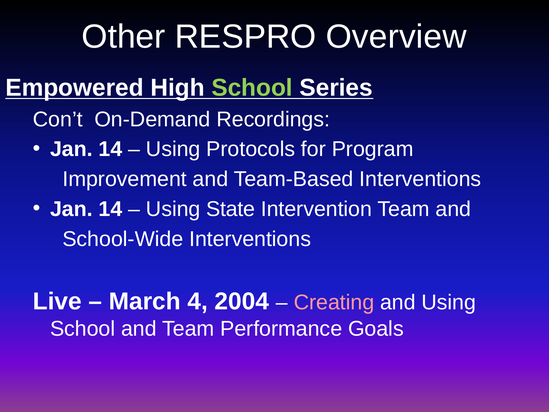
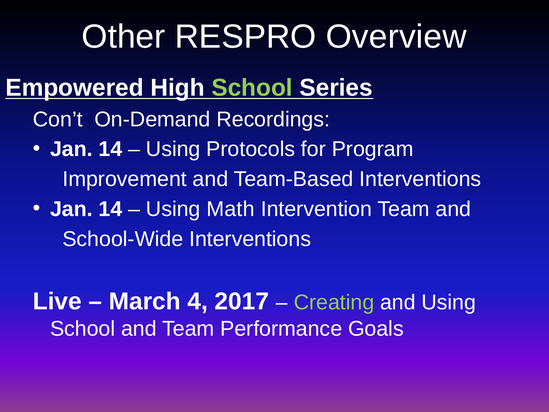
State: State -> Math
2004: 2004 -> 2017
Creating colour: pink -> light green
